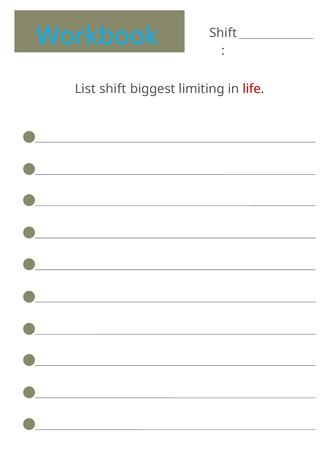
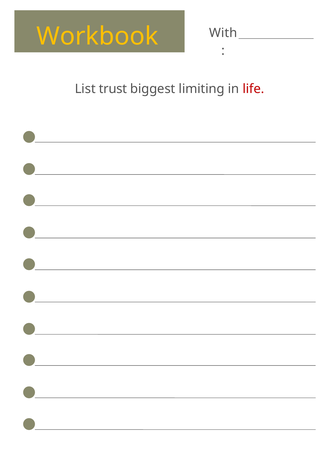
Workbook colour: light blue -> yellow
Shift at (223, 33): Shift -> With
List shift: shift -> trust
